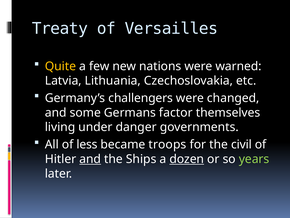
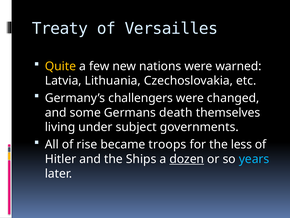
factor: factor -> death
danger: danger -> subject
less: less -> rise
civil: civil -> less
and at (90, 159) underline: present -> none
years colour: light green -> light blue
